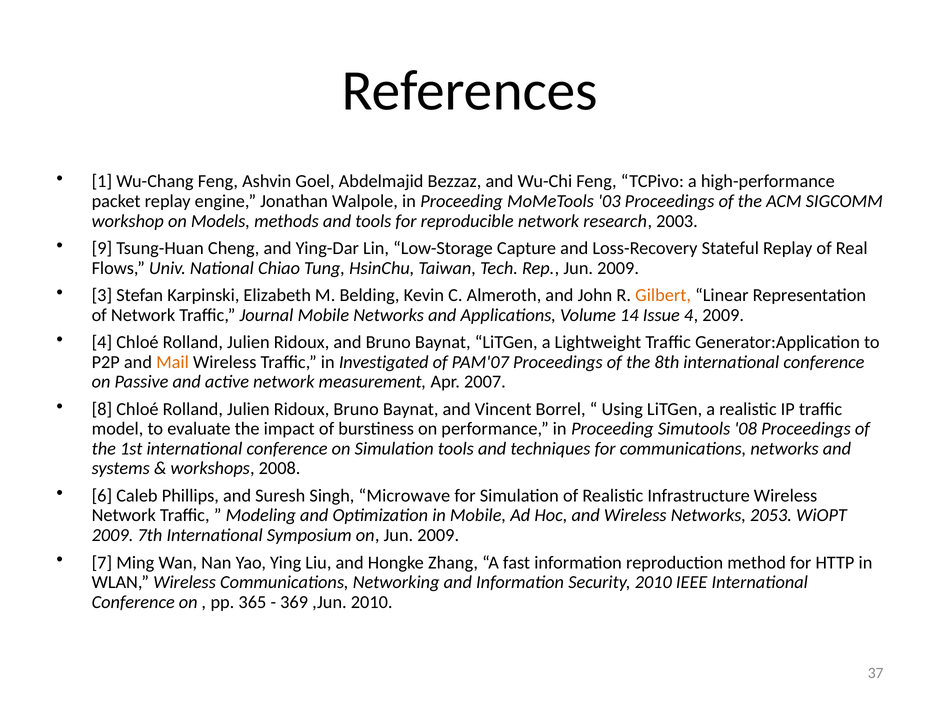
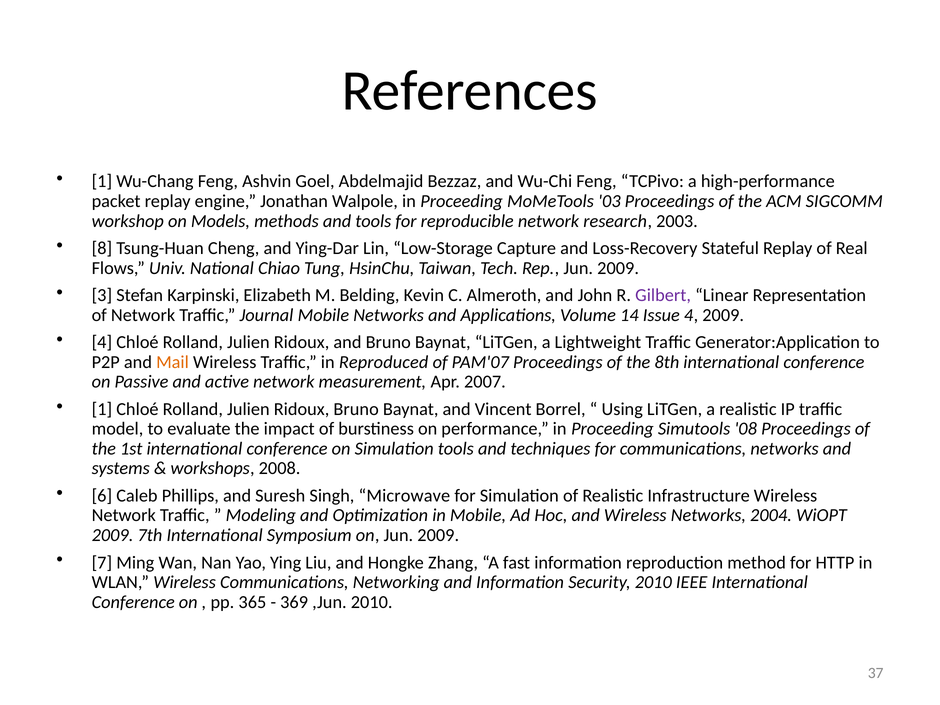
9: 9 -> 8
Gilbert colour: orange -> purple
Investigated: Investigated -> Reproduced
8 at (102, 409): 8 -> 1
2053: 2053 -> 2004
